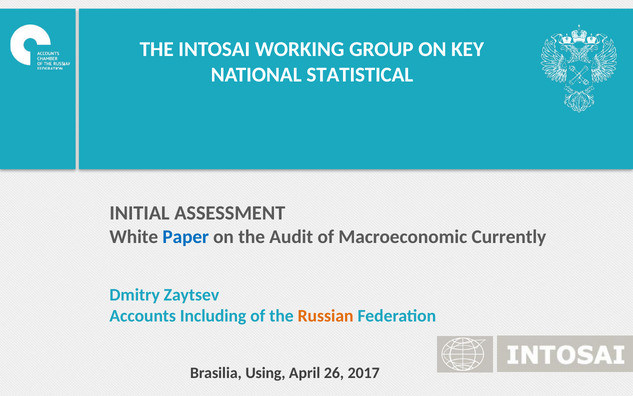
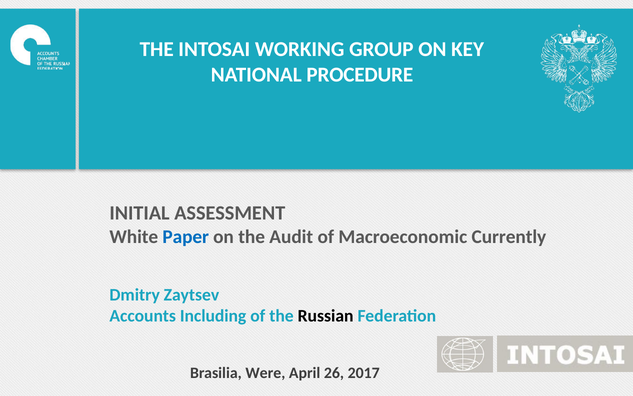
STATISTICAL: STATISTICAL -> PROCEDURE
Russian colour: orange -> black
Using: Using -> Were
